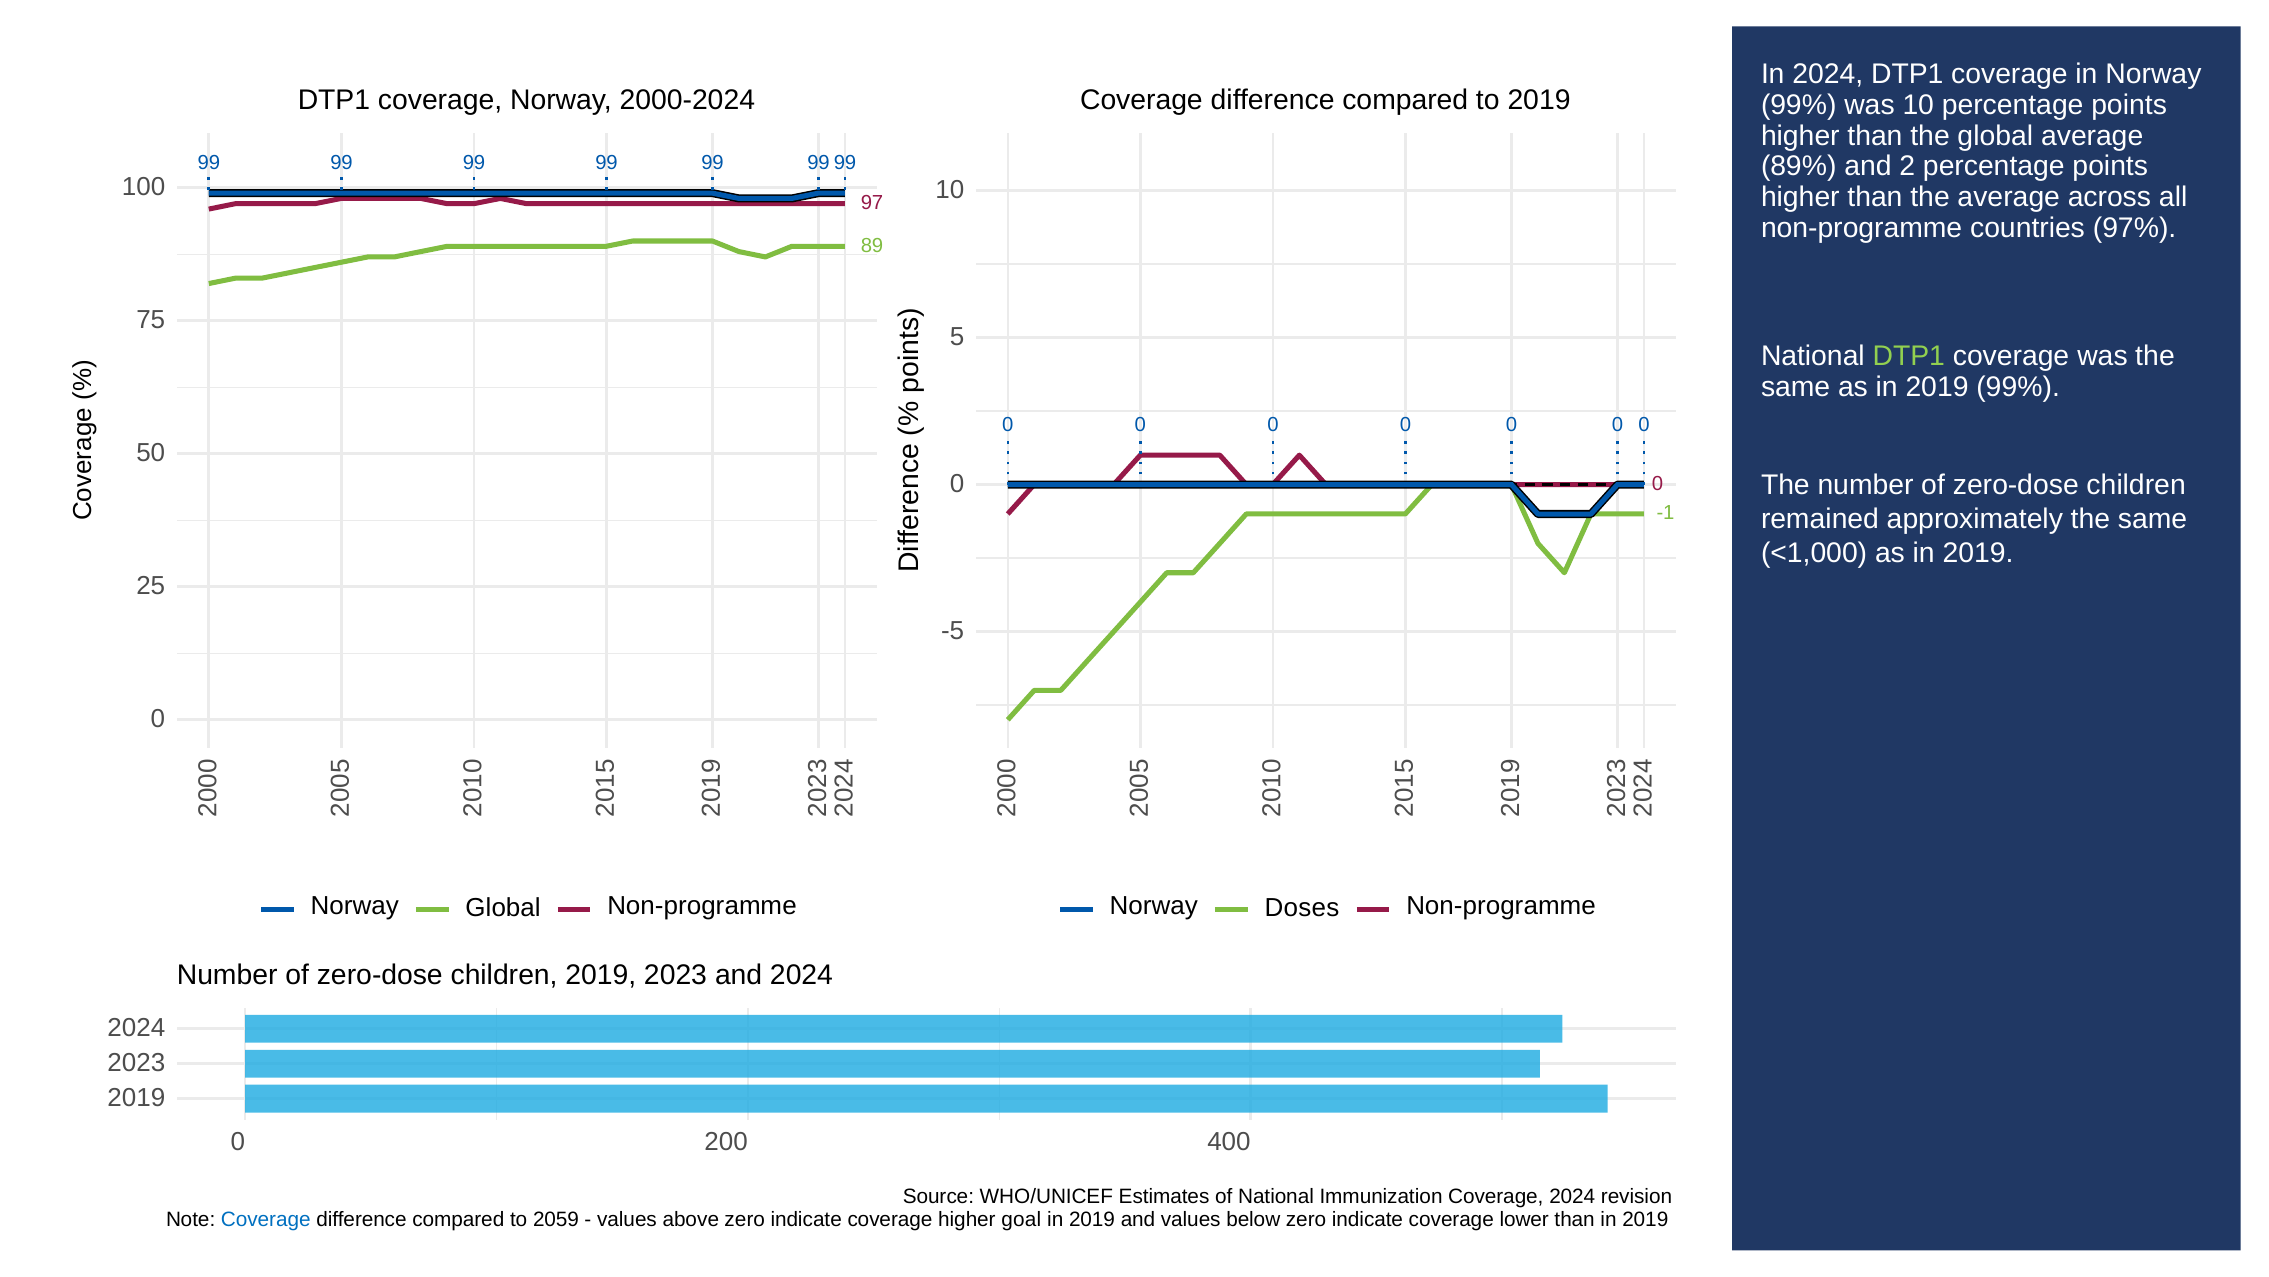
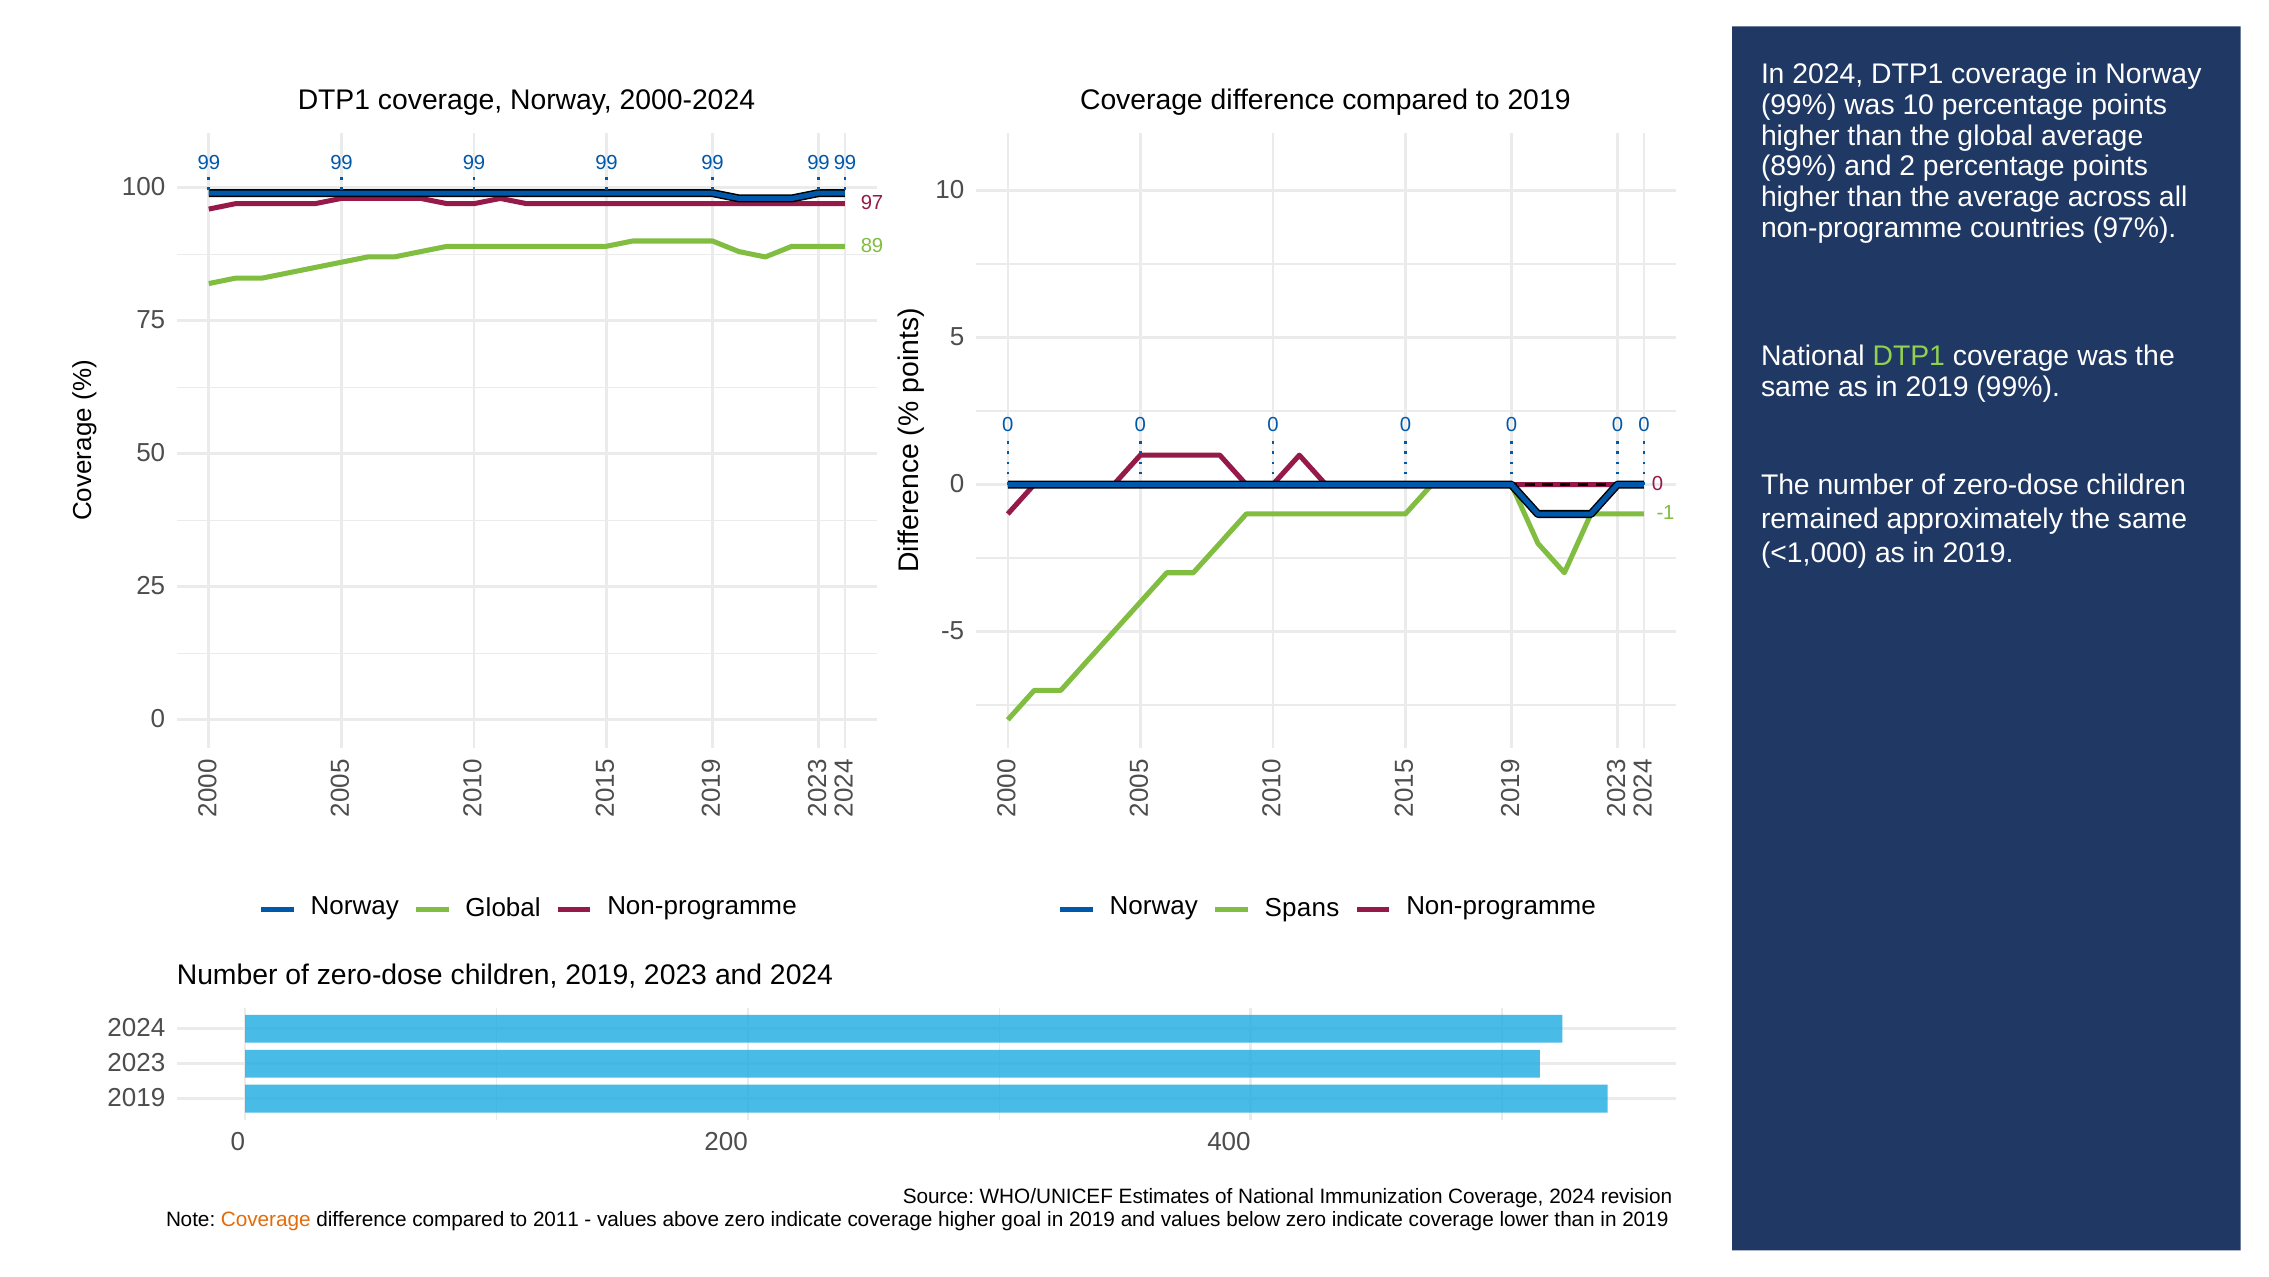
Doses: Doses -> Spans
Coverage at (266, 1219) colour: blue -> orange
2059: 2059 -> 2011
